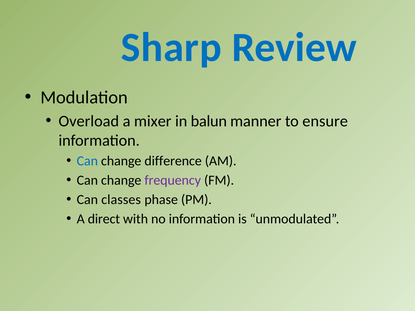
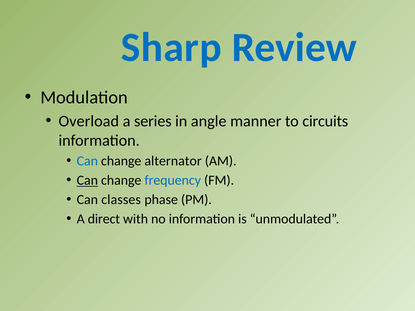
mixer: mixer -> series
balun: balun -> angle
ensure: ensure -> circuits
difference: difference -> alternator
Can at (87, 181) underline: none -> present
frequency colour: purple -> blue
